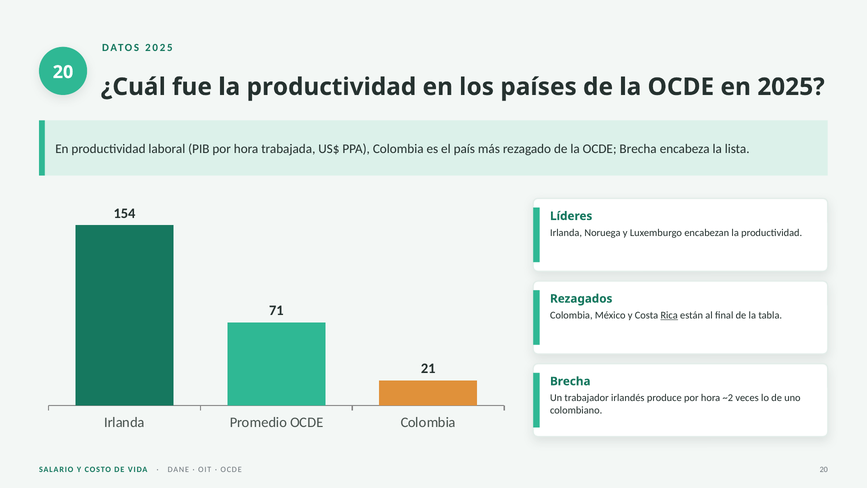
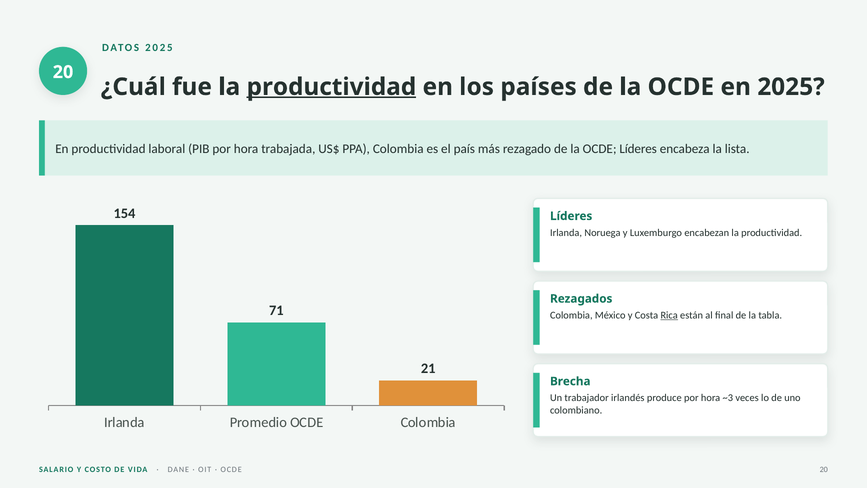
productividad at (331, 87) underline: none -> present
OCDE Brecha: Brecha -> Líderes
~2: ~2 -> ~3
